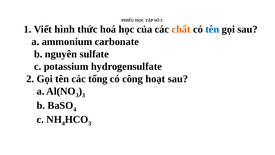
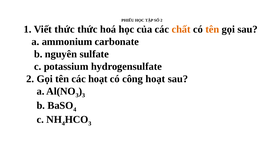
Viết hình: hình -> thức
tên at (212, 29) colour: blue -> orange
các tổng: tổng -> hoạt
